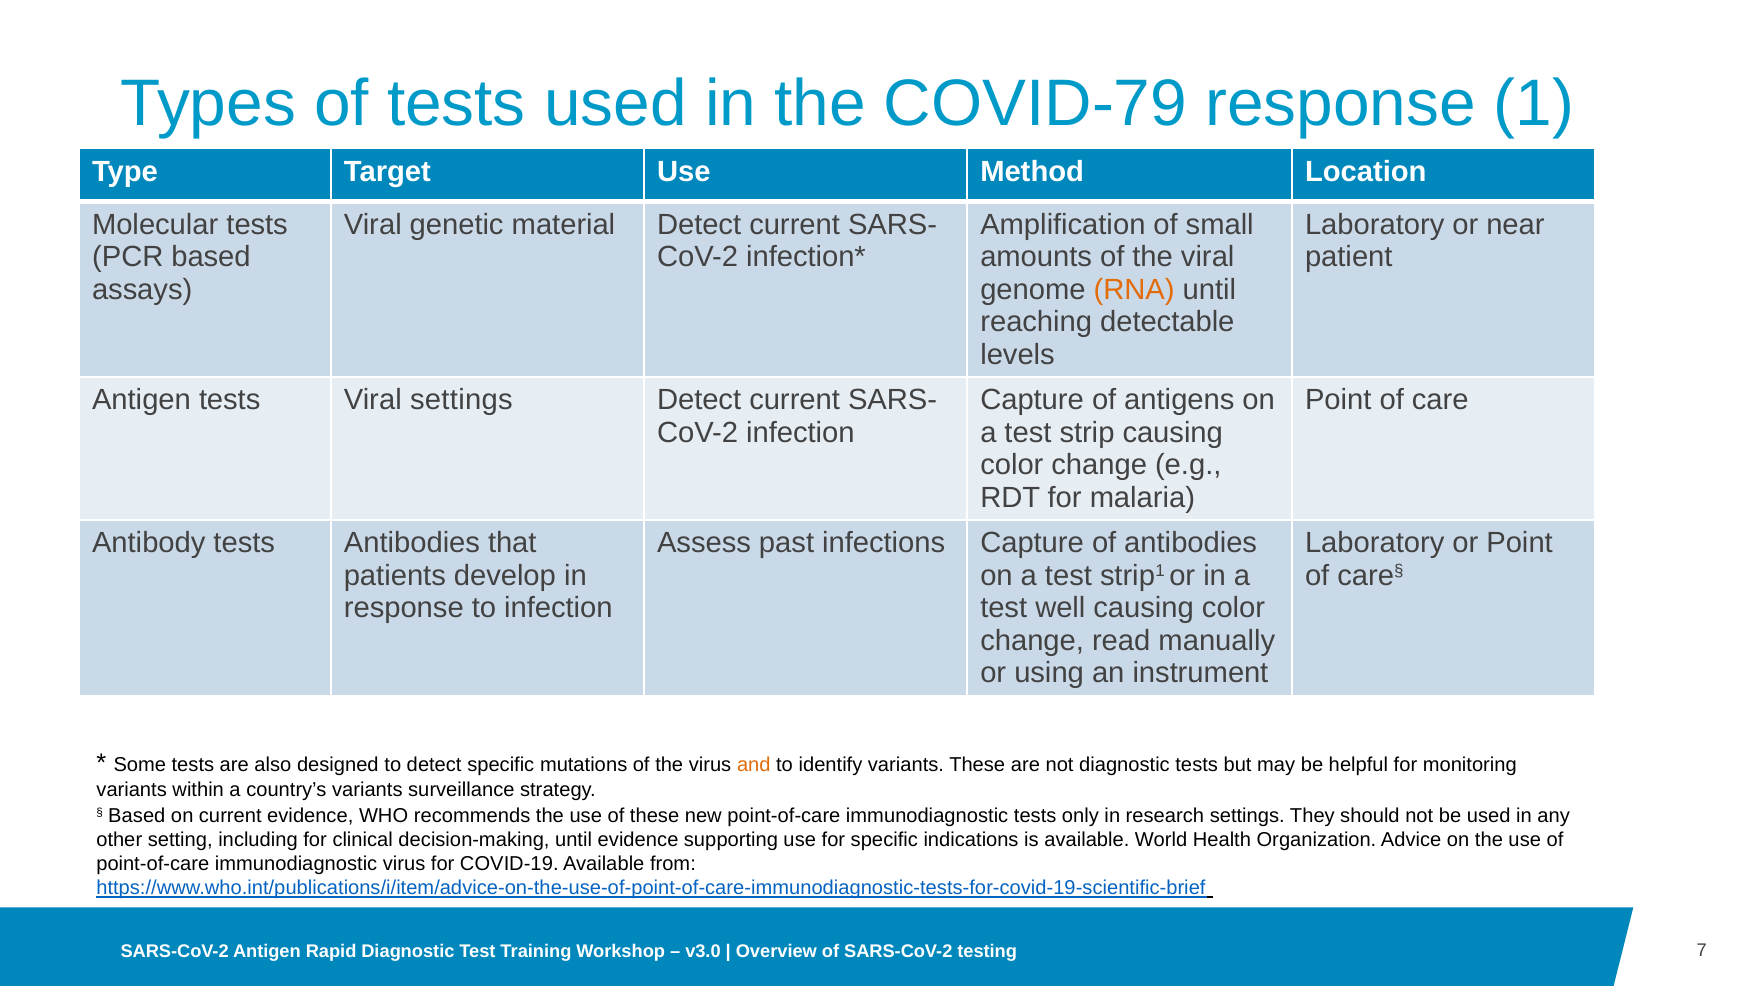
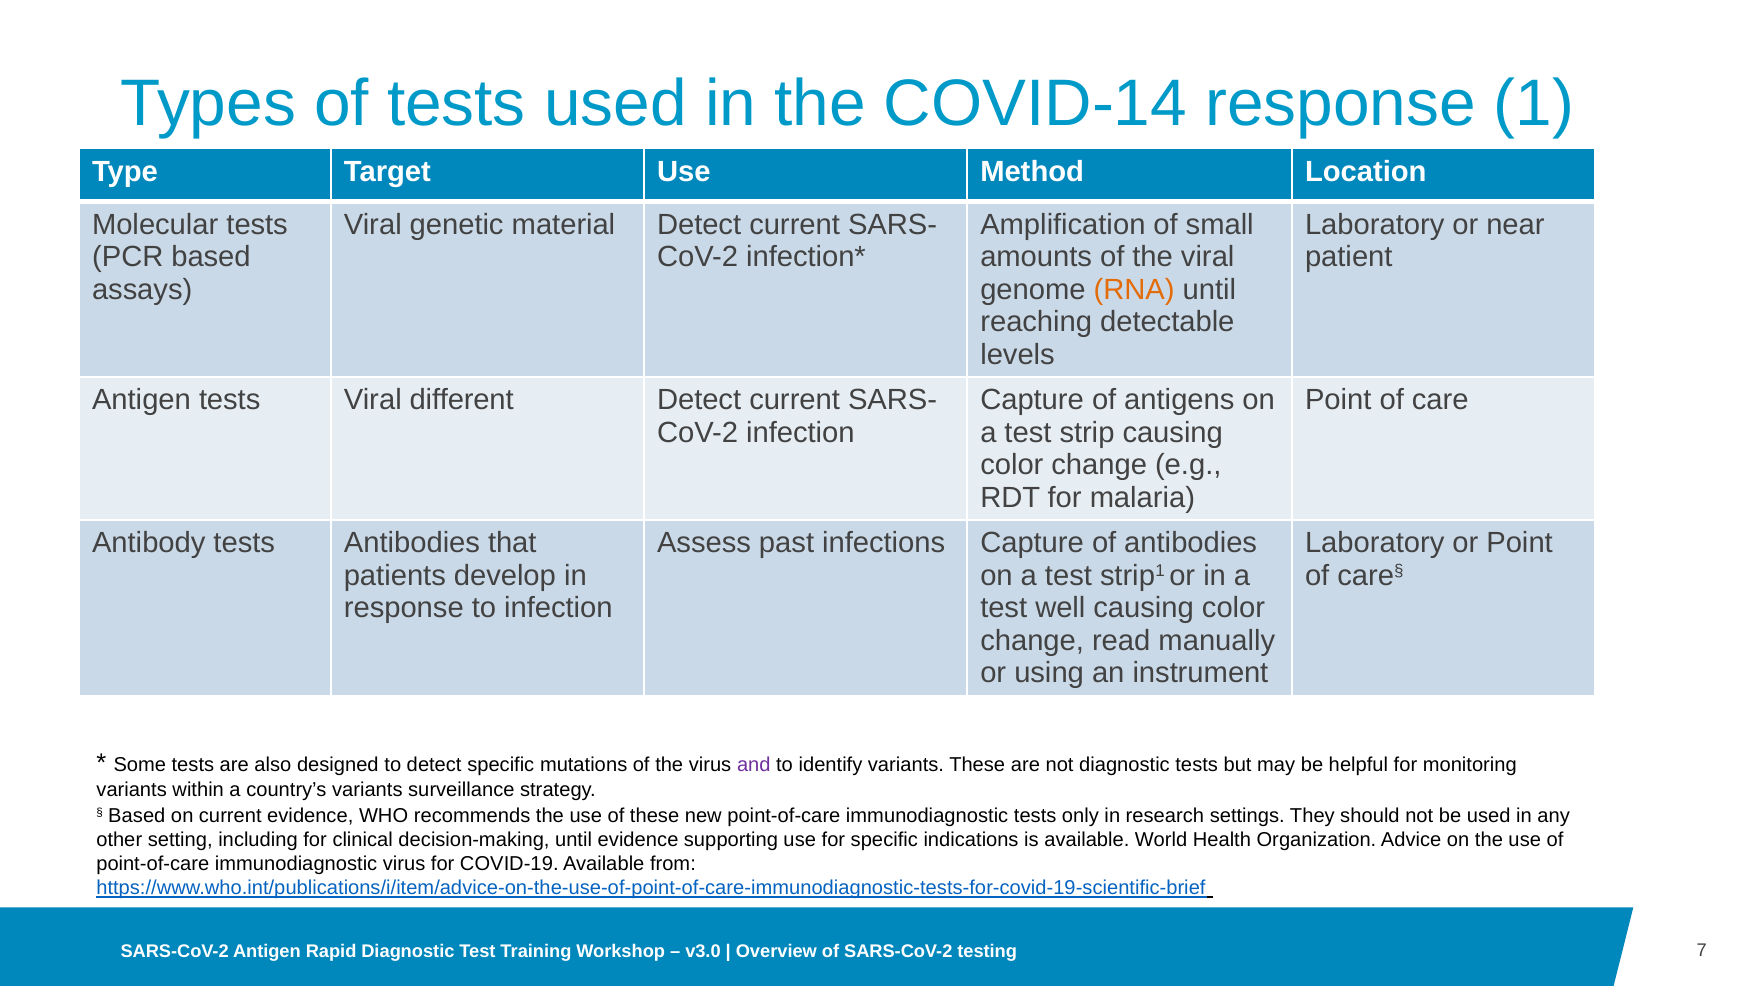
COVID-79: COVID-79 -> COVID-14
Viral settings: settings -> different
and colour: orange -> purple
